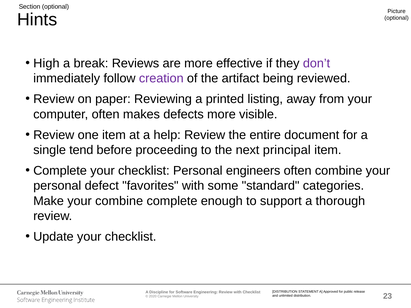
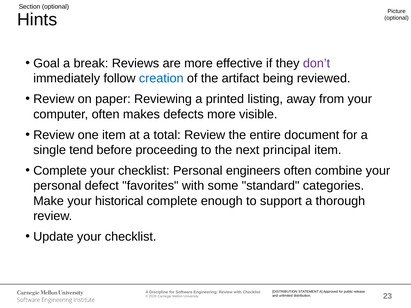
High: High -> Goal
creation colour: purple -> blue
help: help -> total
your combine: combine -> historical
